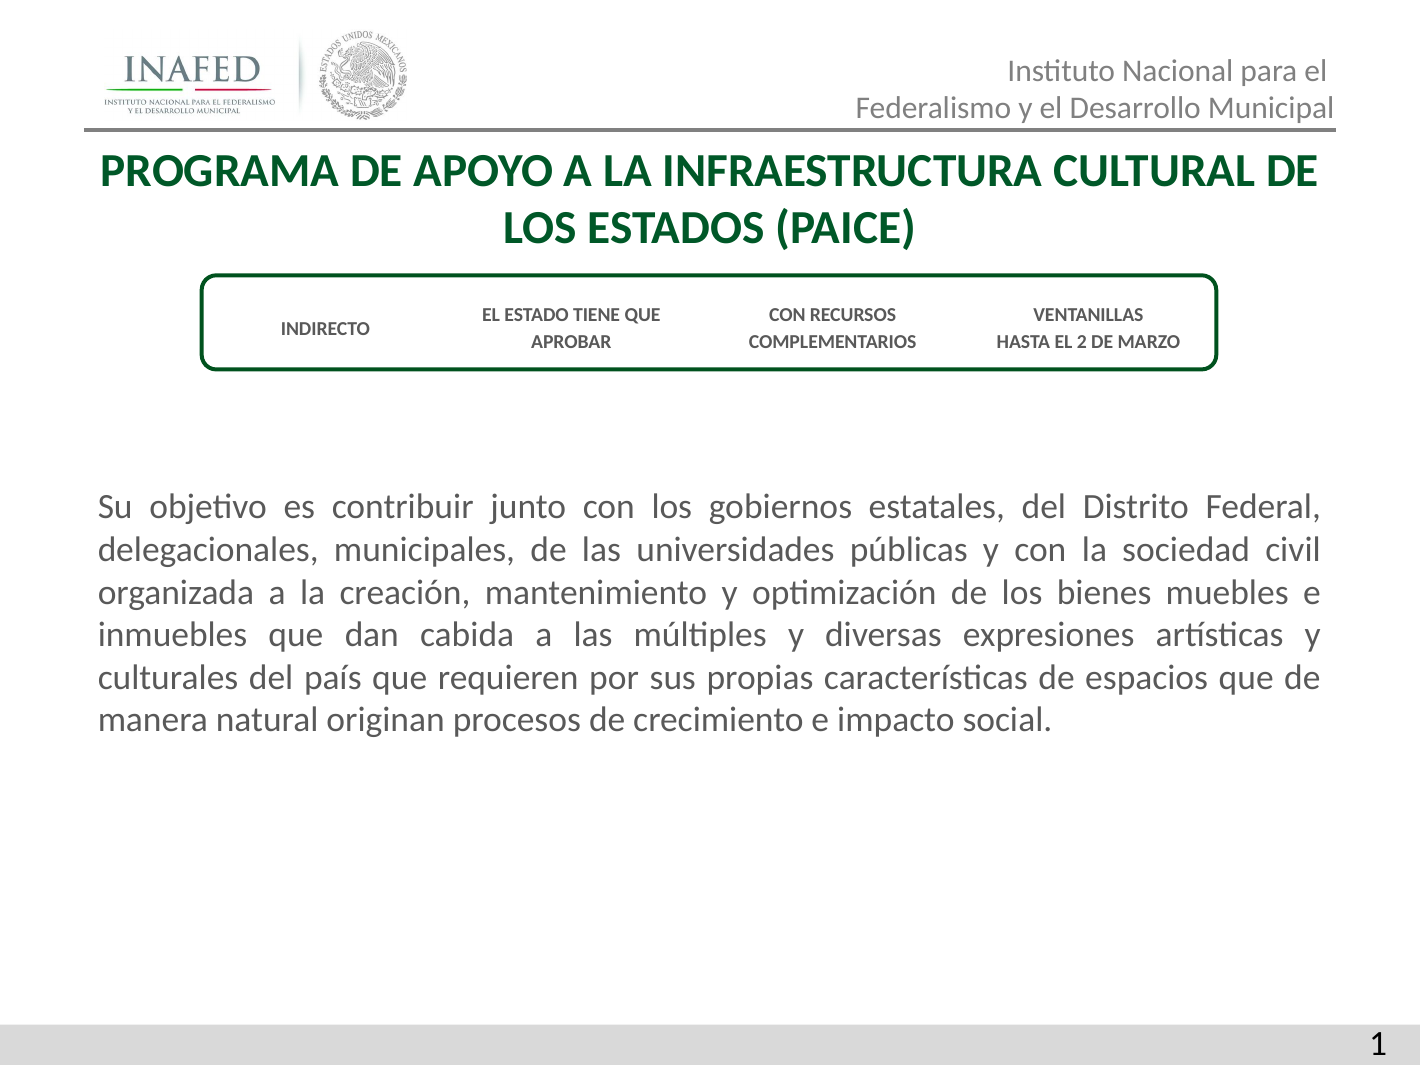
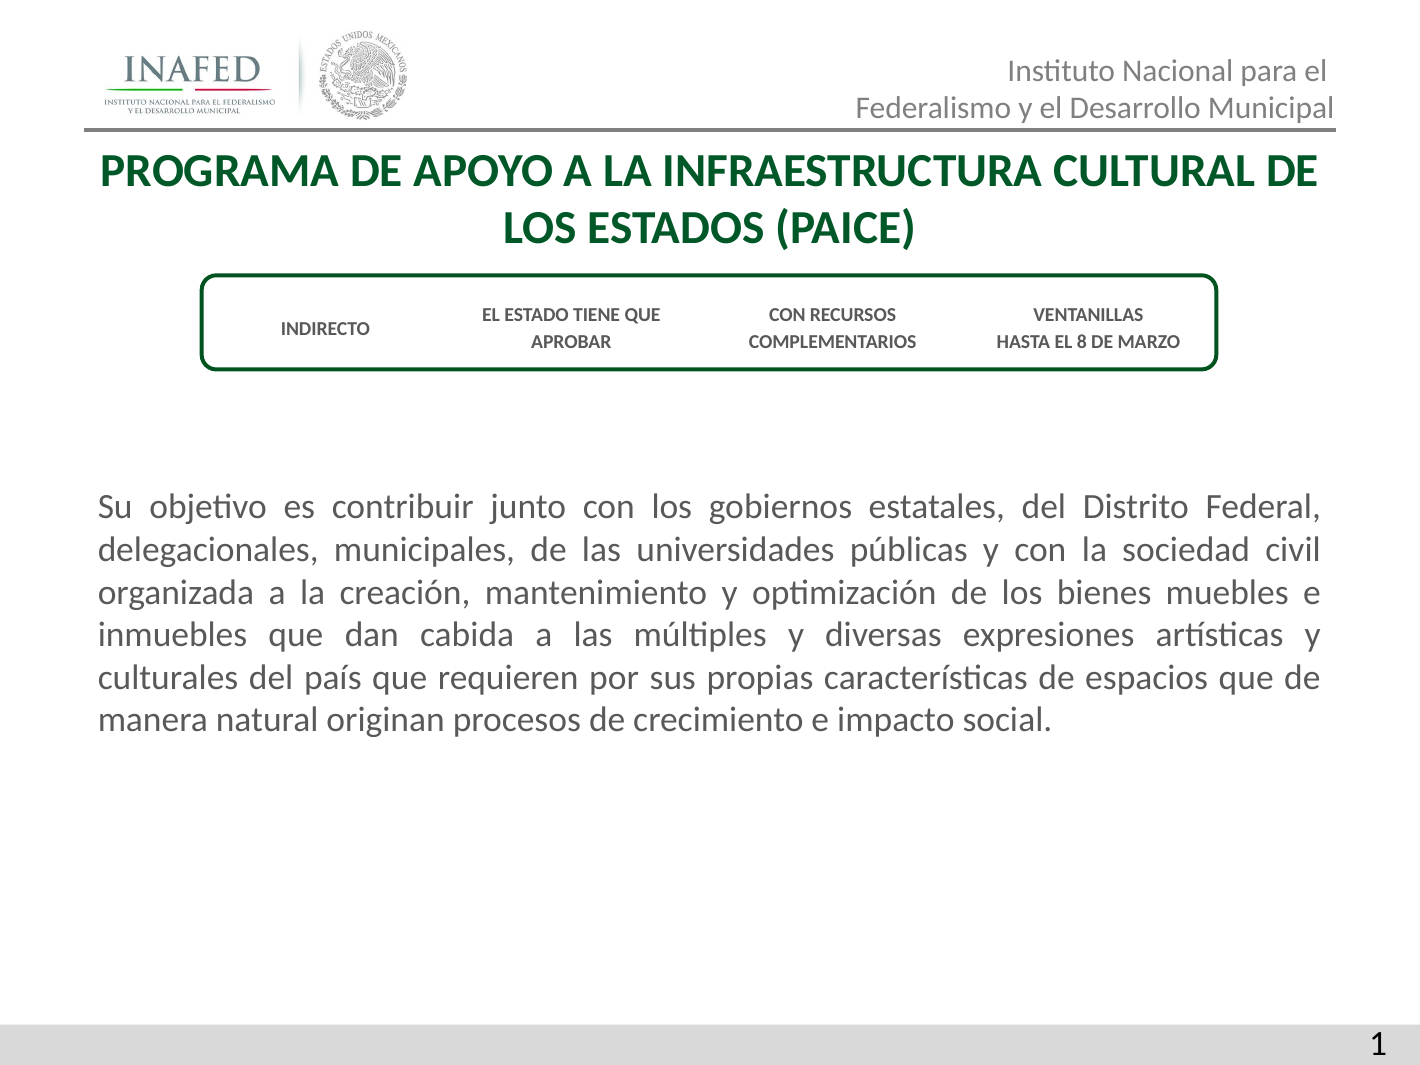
2: 2 -> 8
